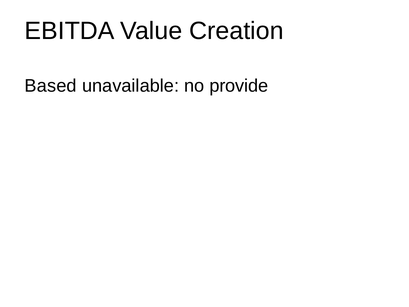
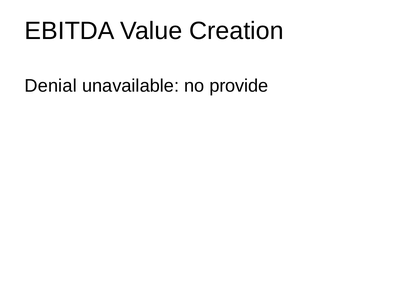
Based: Based -> Denial
